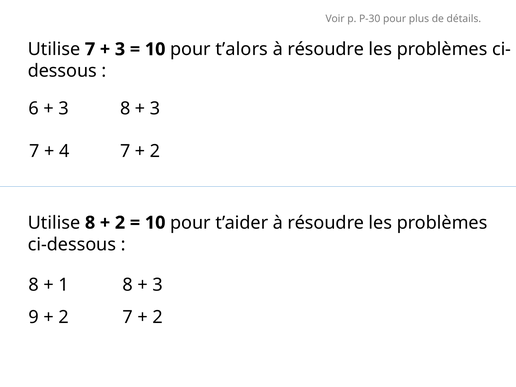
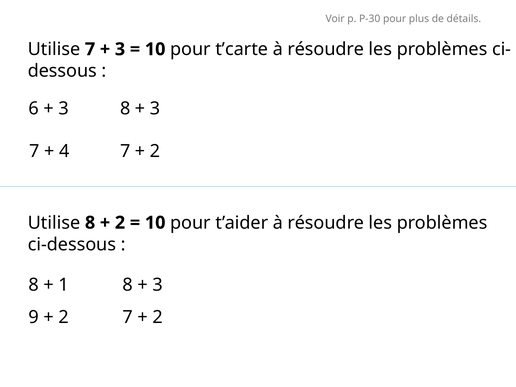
t’alors: t’alors -> t’carte
